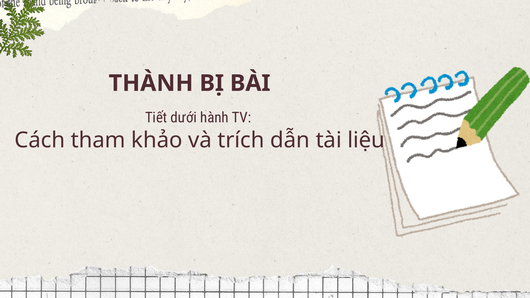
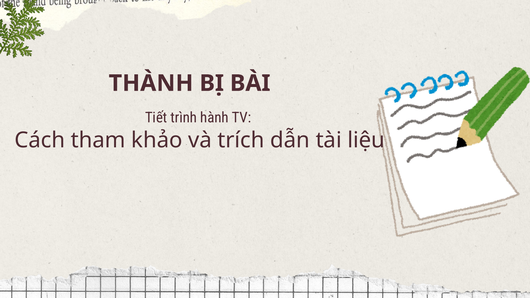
dưới: dưới -> trình
